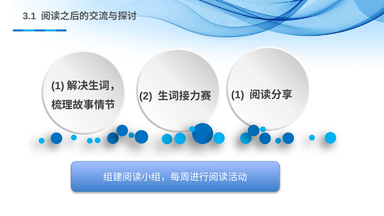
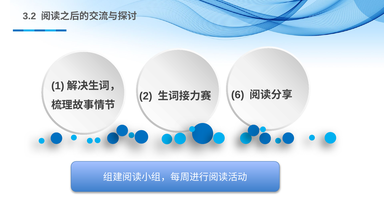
3.1: 3.1 -> 3.2
1: 1 -> 6
